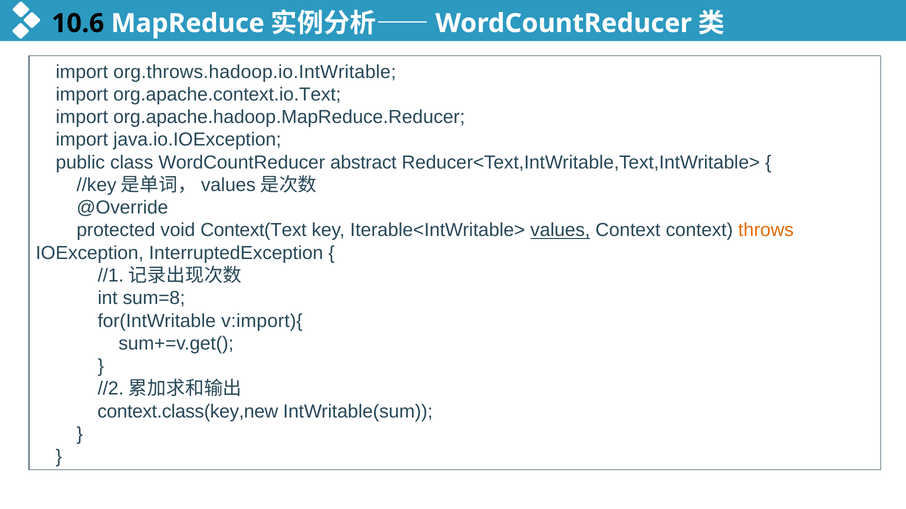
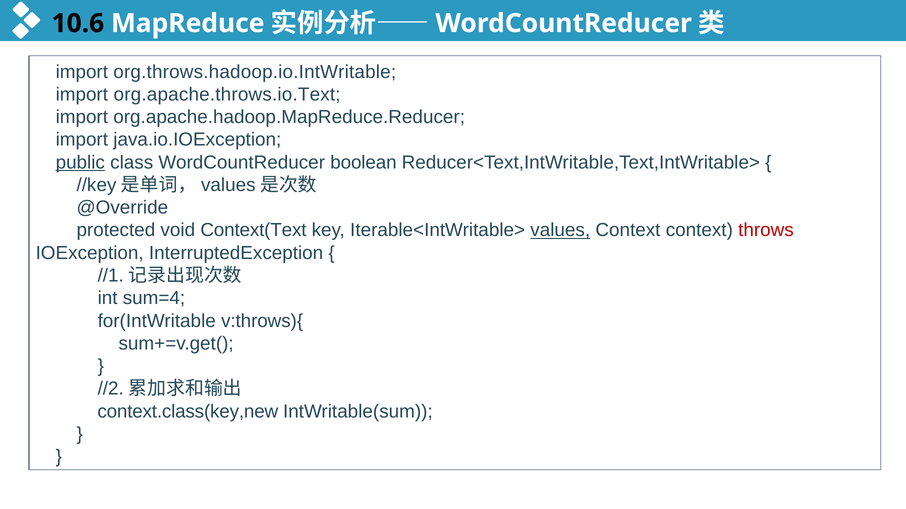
org.apache.context.io.Text: org.apache.context.io.Text -> org.apache.throws.io.Text
public underline: none -> present
abstract: abstract -> boolean
throws colour: orange -> red
sum=8: sum=8 -> sum=4
v:import){: v:import){ -> v:throws){
